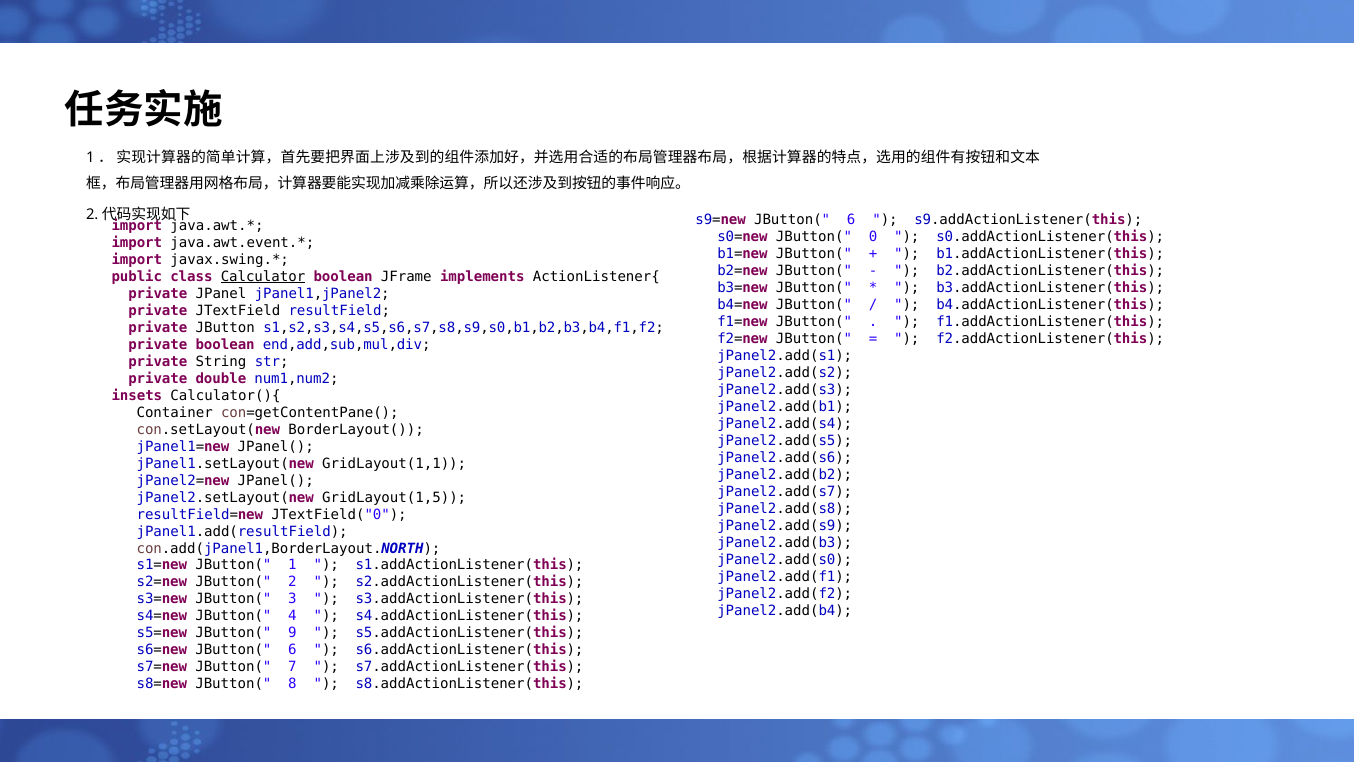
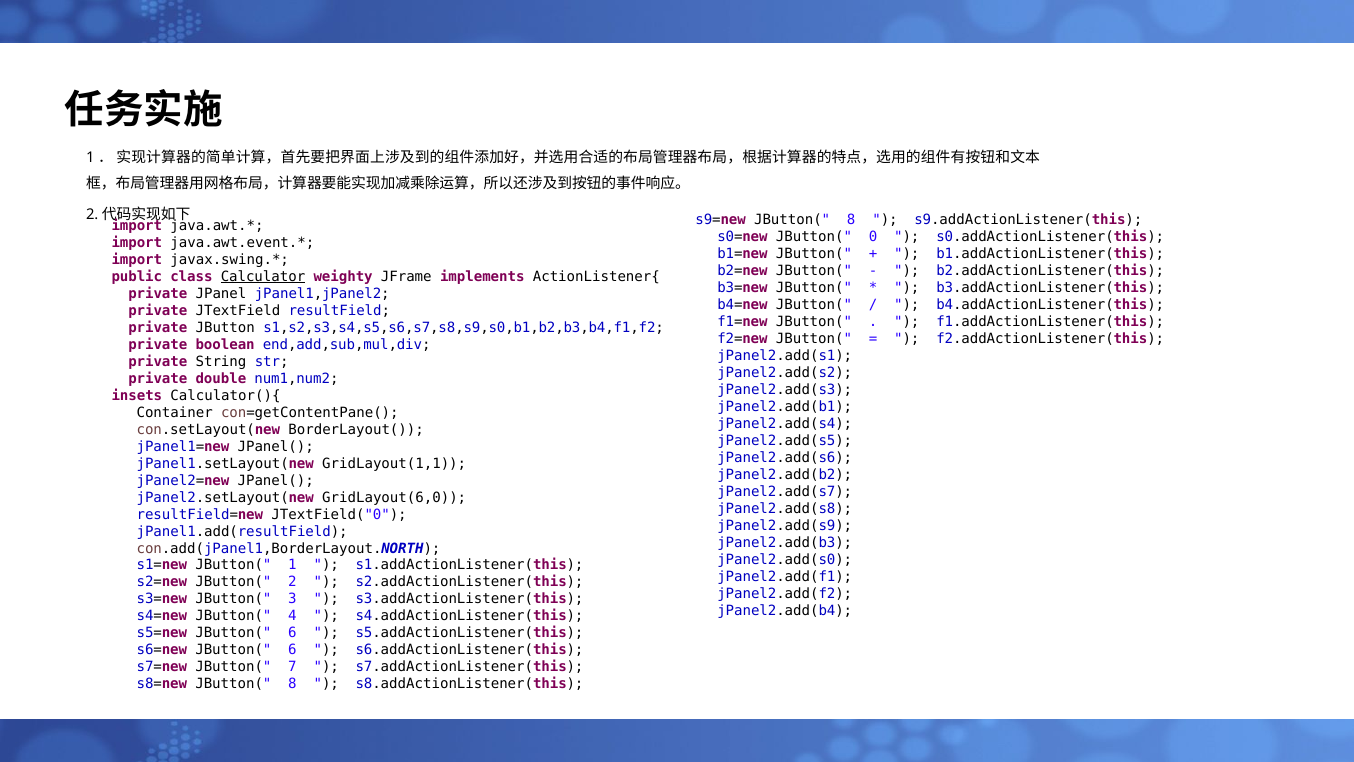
s9=new JButton( 6: 6 -> 8
Calculator boolean: boolean -> weighty
GridLayout(1,5: GridLayout(1,5 -> GridLayout(6,0
s5=new JButton( 9: 9 -> 6
